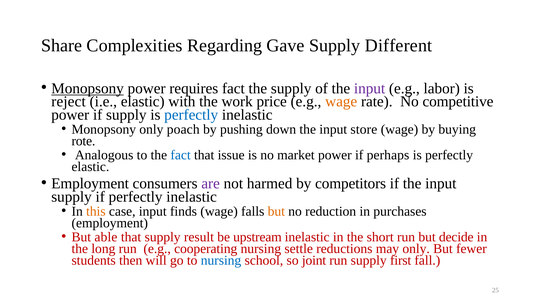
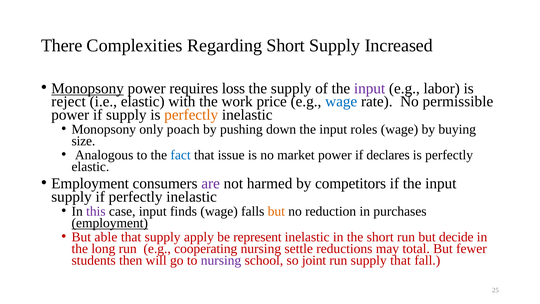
Share: Share -> There
Regarding Gave: Gave -> Short
Different: Different -> Increased
requires fact: fact -> loss
wage at (341, 102) colour: orange -> blue
competitive: competitive -> permissible
perfectly at (191, 115) colour: blue -> orange
store: store -> roles
rote: rote -> size
perhaps: perhaps -> declares
this colour: orange -> purple
employment at (110, 223) underline: none -> present
result: result -> apply
upstream: upstream -> represent
may only: only -> total
nursing at (221, 260) colour: blue -> purple
supply first: first -> that
